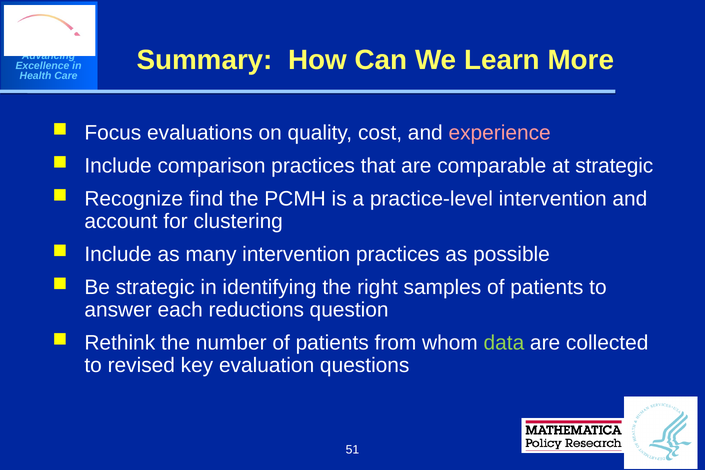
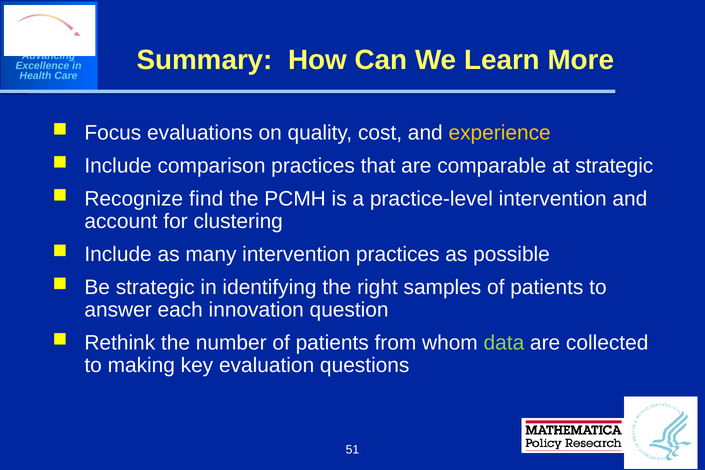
experience colour: pink -> yellow
reductions: reductions -> innovation
revised: revised -> making
